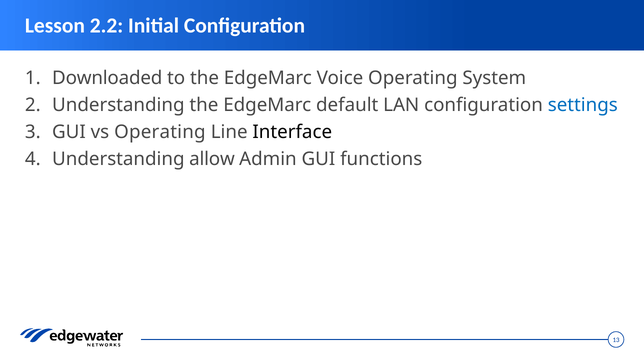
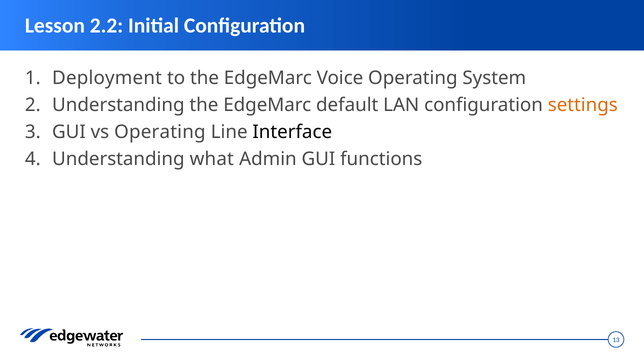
Downloaded: Downloaded -> Deployment
settings colour: blue -> orange
allow: allow -> what
